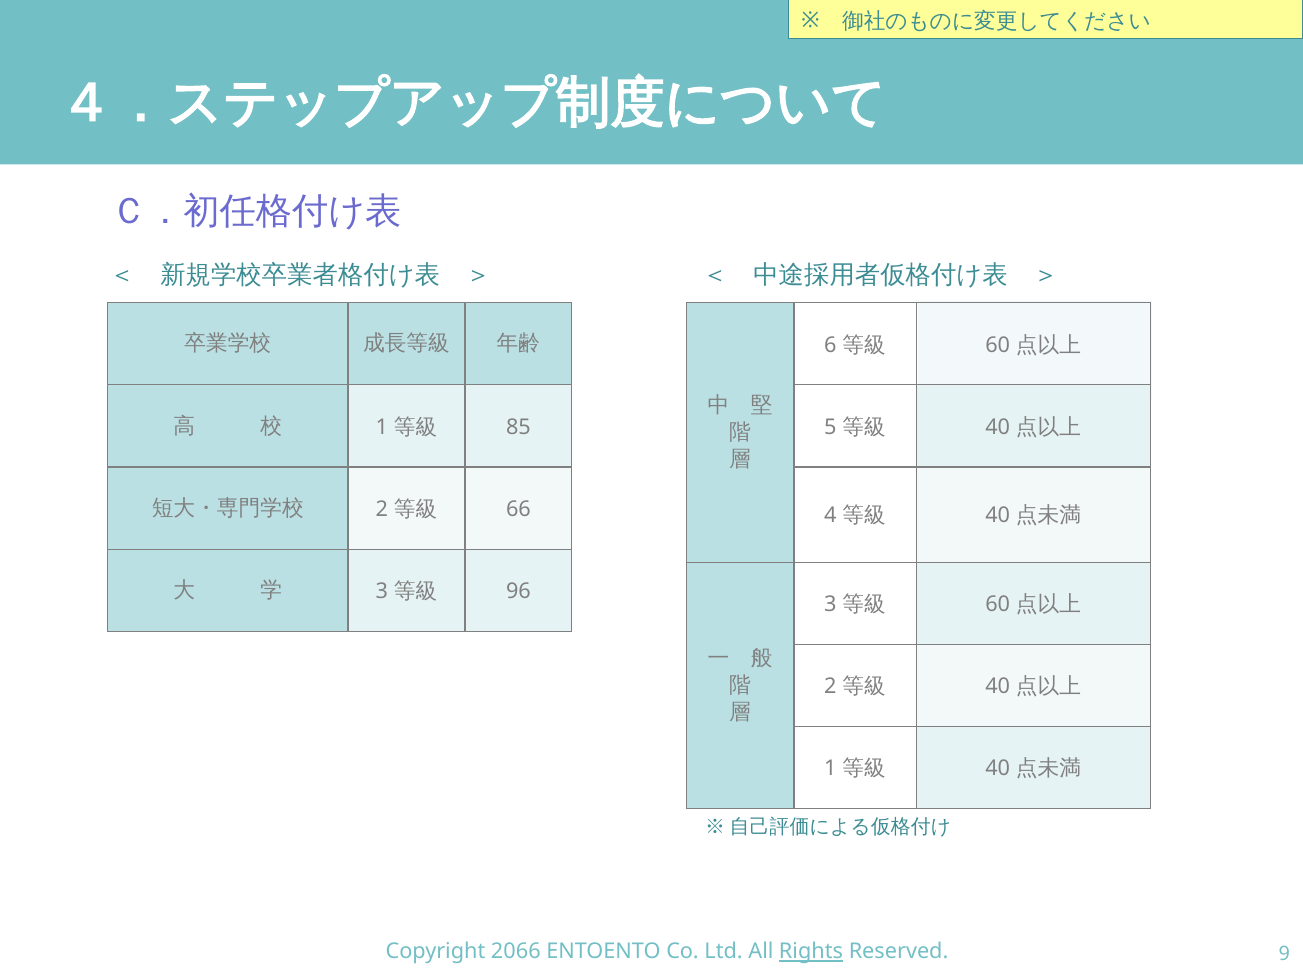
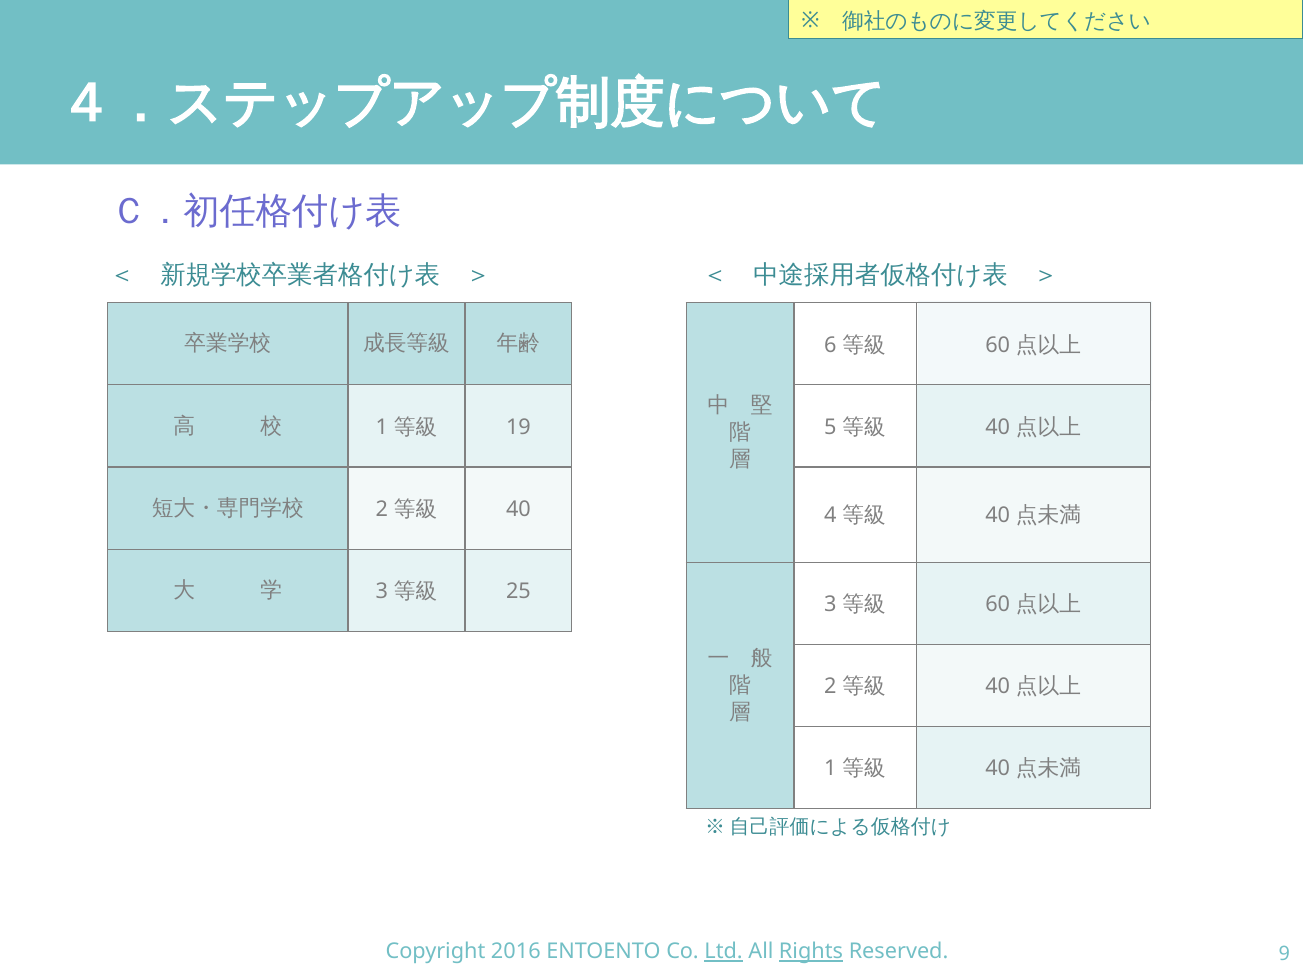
85: 85 -> 19
66 at (518, 509): 66 -> 40
96: 96 -> 25
2066: 2066 -> 2016
Ltd underline: none -> present
